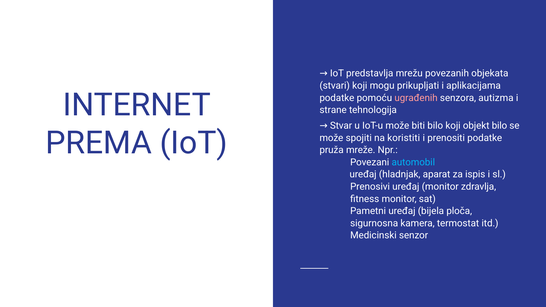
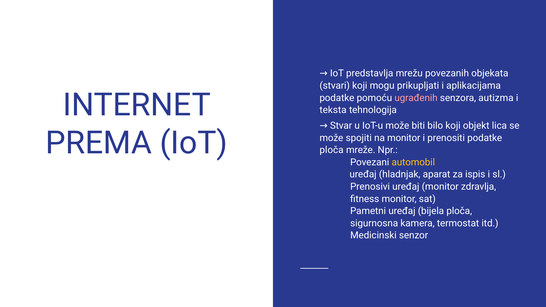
strane: strane -> teksta
objekt bilo: bilo -> lica
na koristiti: koristiti -> monitor
pruža at (332, 150): pruža -> ploča
automobil colour: light blue -> yellow
